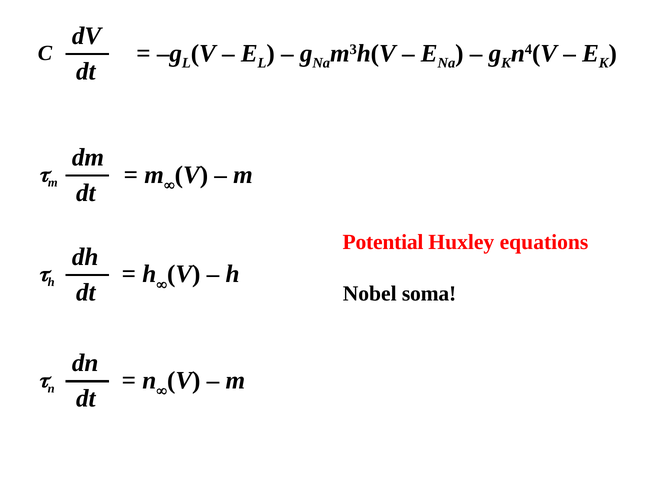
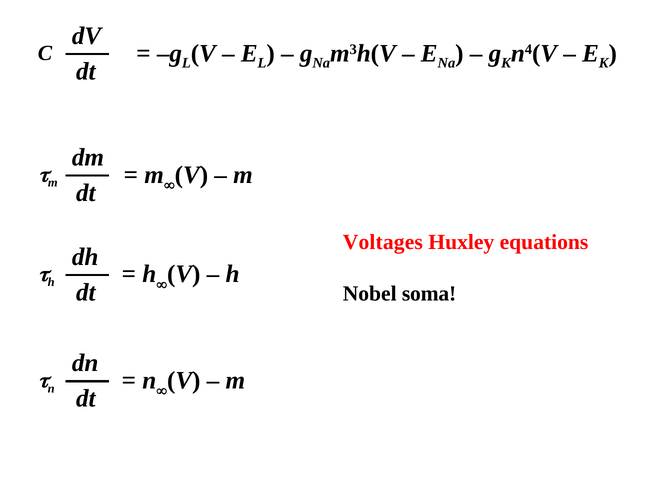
Potential: Potential -> Voltages
